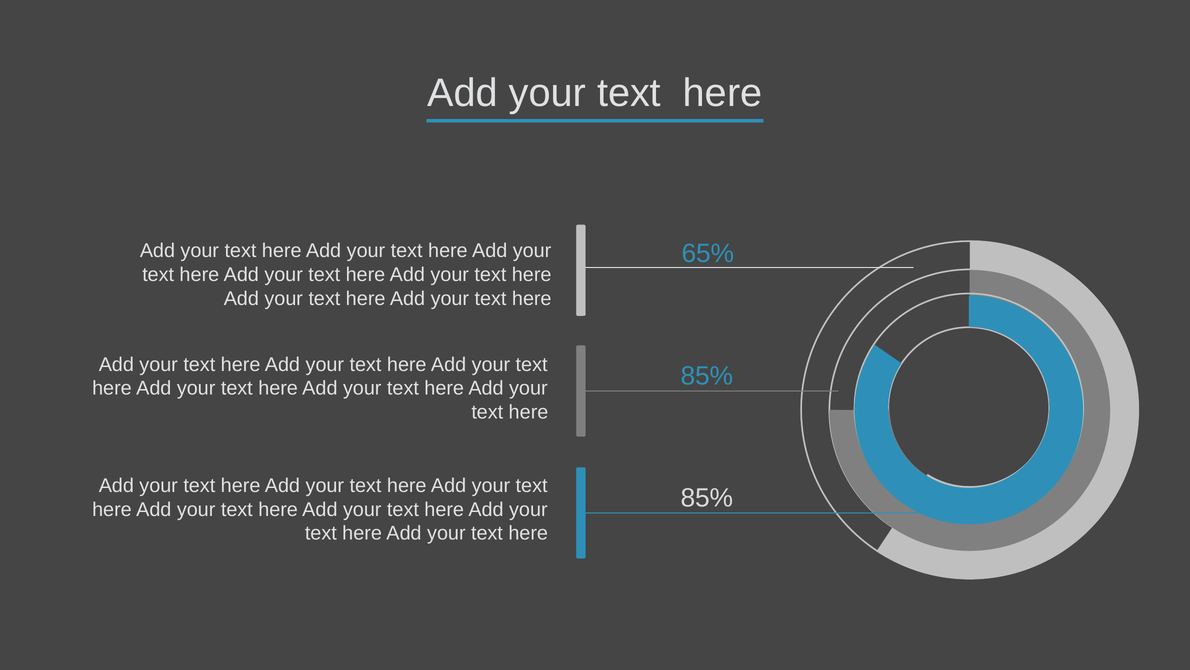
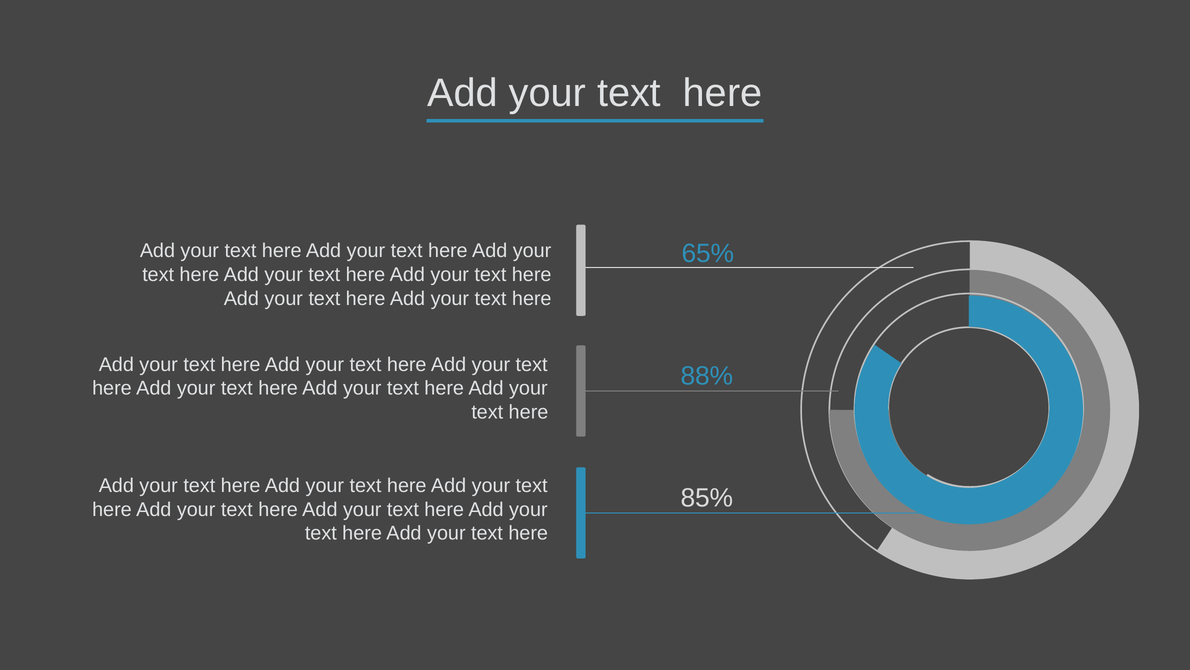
85% at (707, 376): 85% -> 88%
